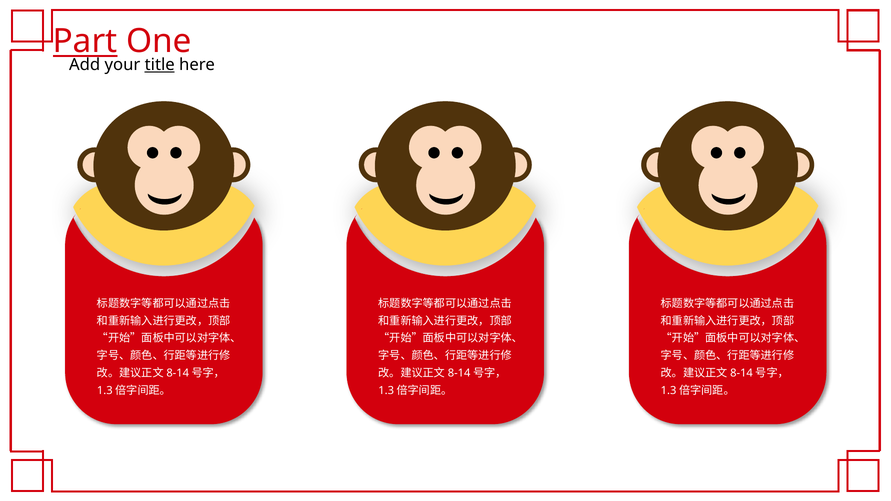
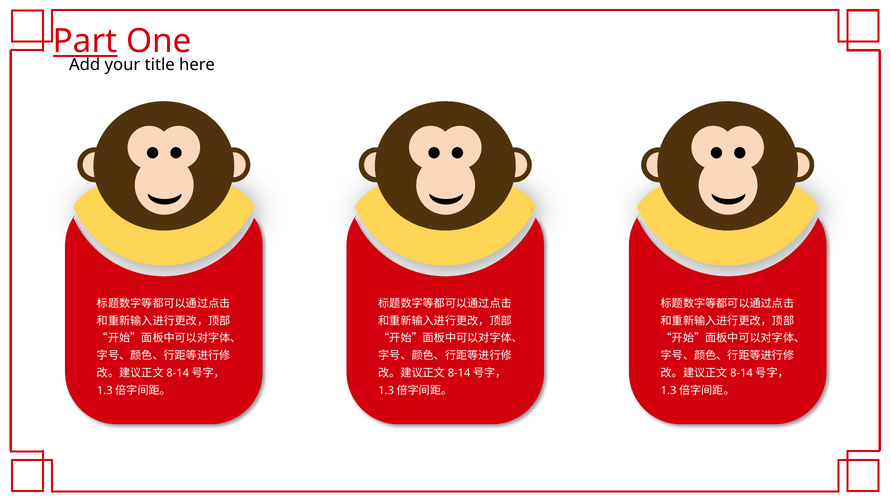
title underline: present -> none
